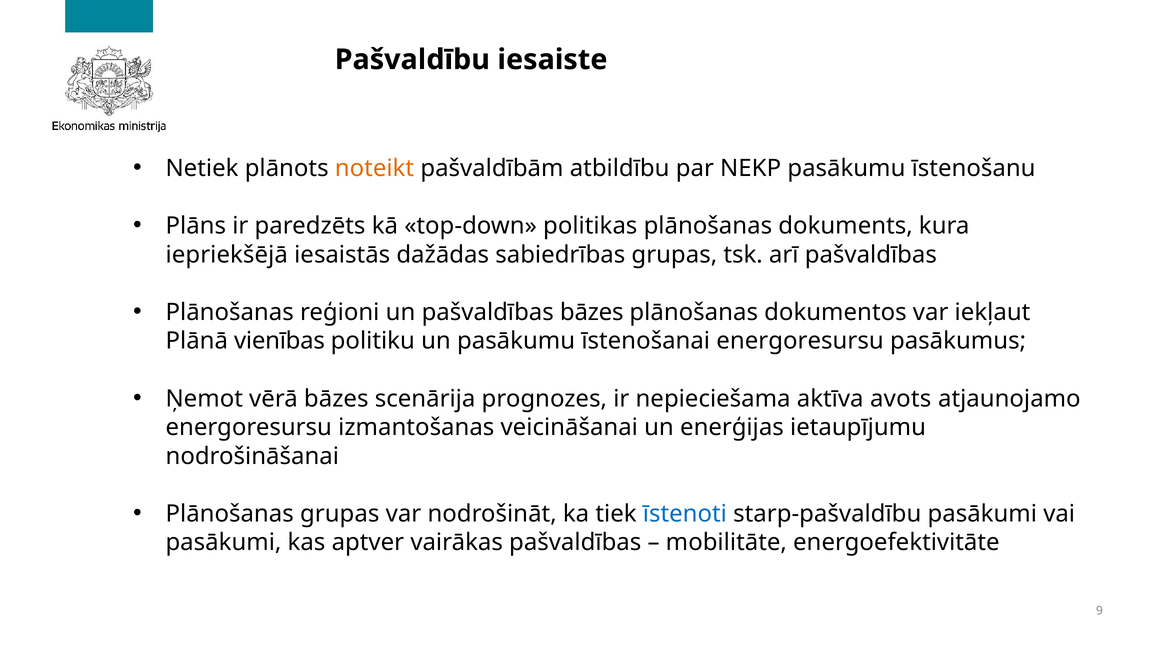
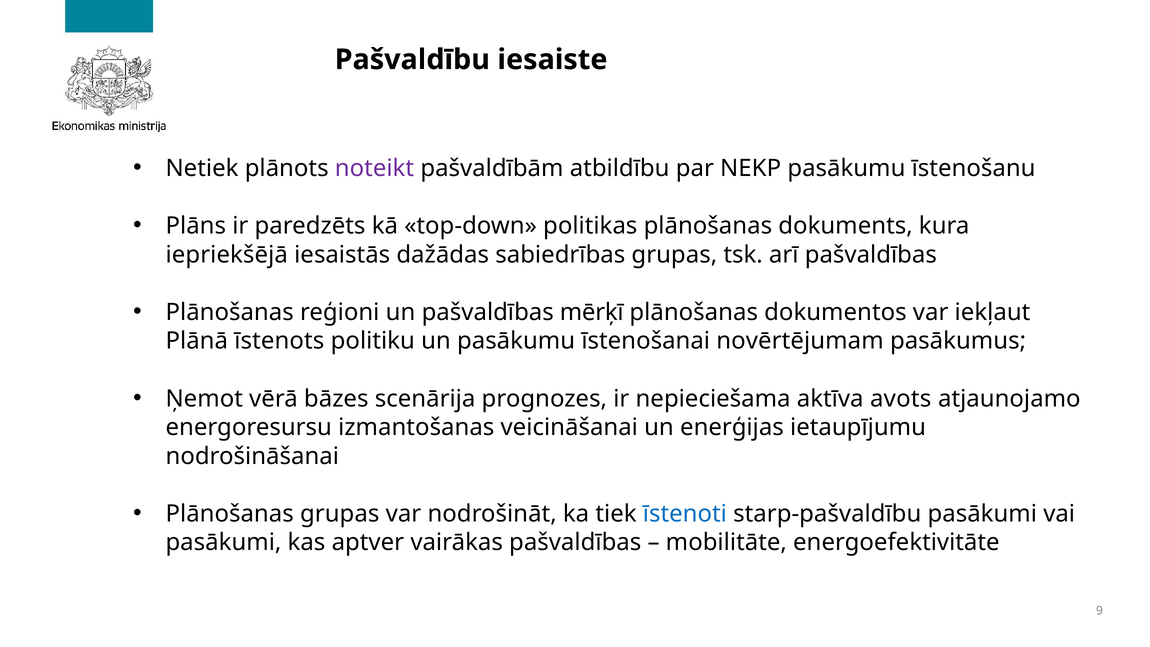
noteikt colour: orange -> purple
pašvaldības bāzes: bāzes -> mērķī
vienības: vienības -> īstenots
īstenošanai energoresursu: energoresursu -> novērtējumam
